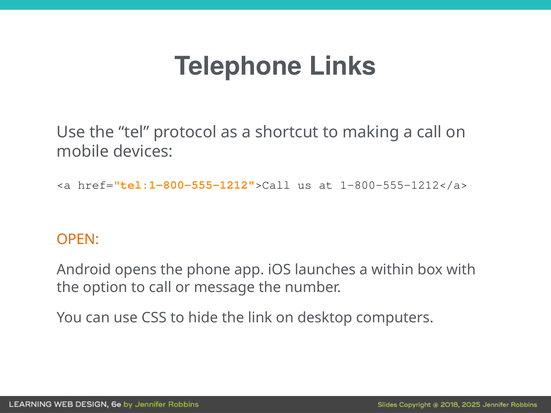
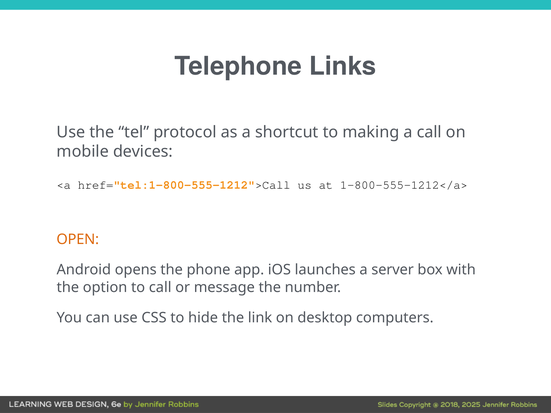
within: within -> server
